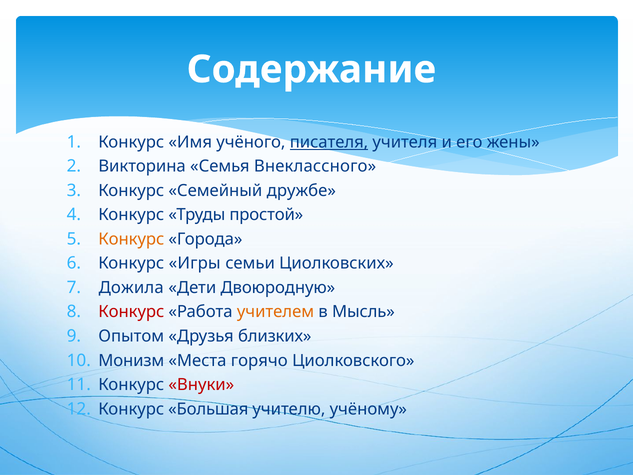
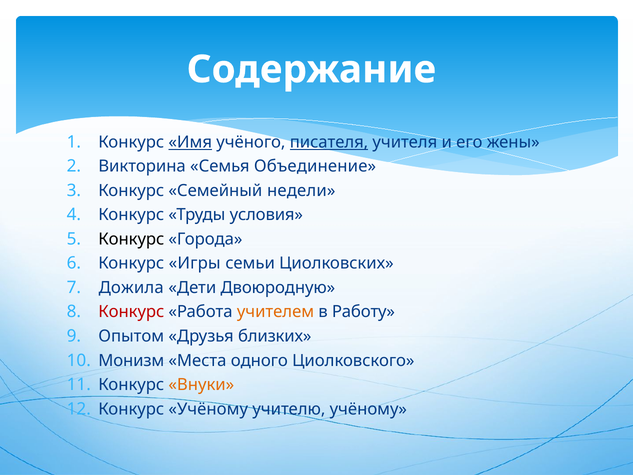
Имя underline: none -> present
Внеклассного: Внеклассного -> Объединение
дружбе: дружбе -> недели
простой: простой -> условия
Конкурс at (131, 239) colour: orange -> black
Мысль: Мысль -> Работу
горячо: горячо -> одного
Внуки colour: red -> orange
Конкурс Большая: Большая -> Учёному
